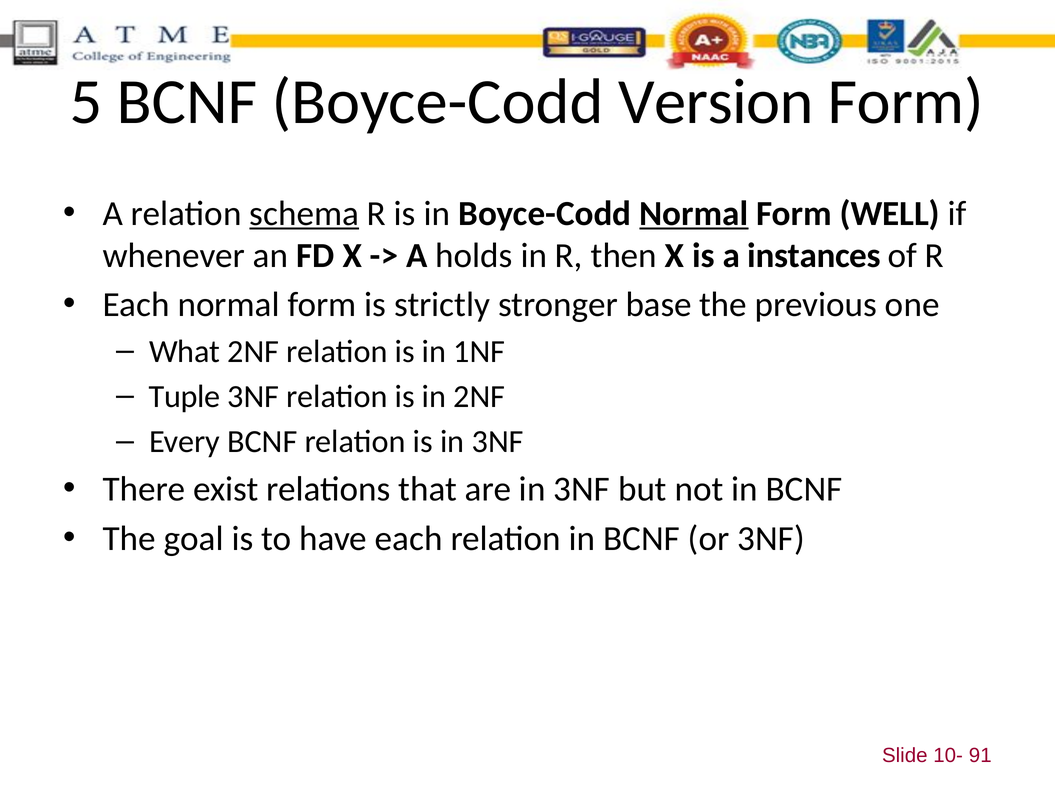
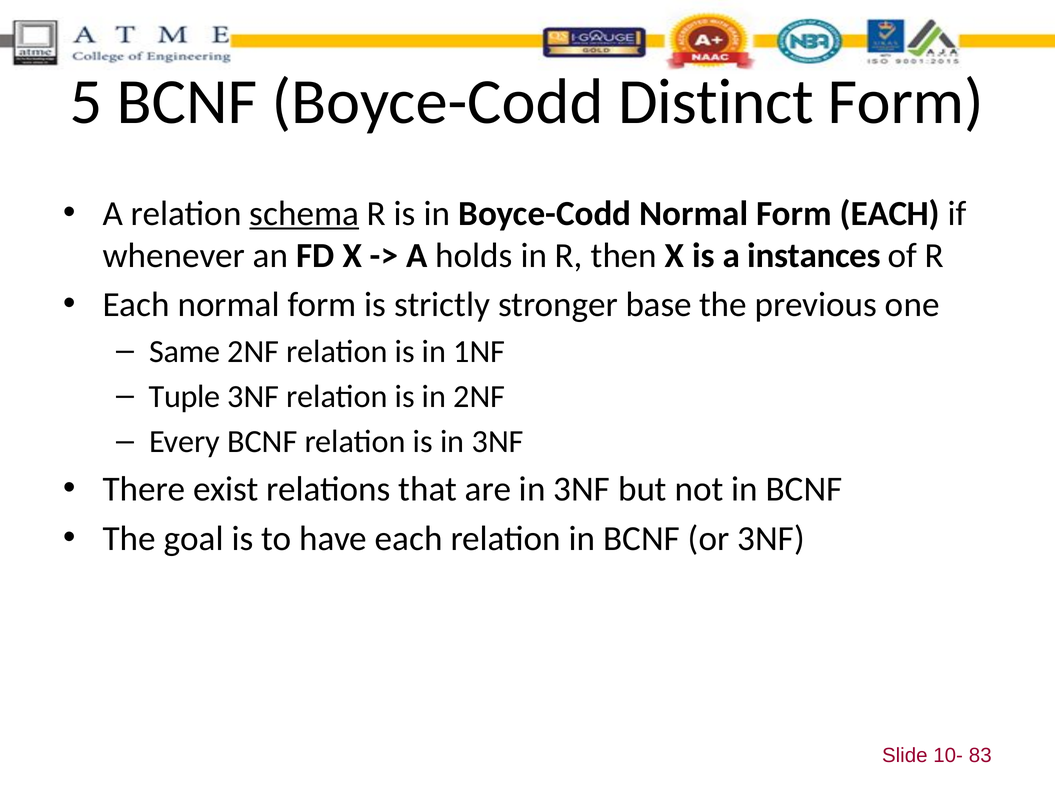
Version: Version -> Distinct
Normal at (694, 213) underline: present -> none
Form WELL: WELL -> EACH
What: What -> Same
91: 91 -> 83
